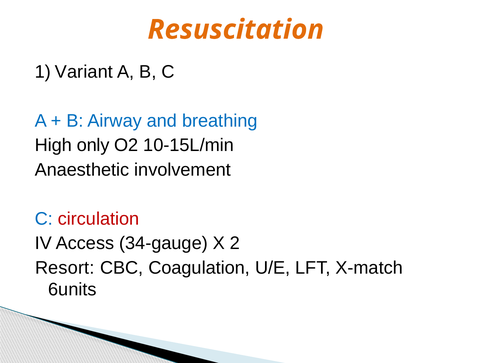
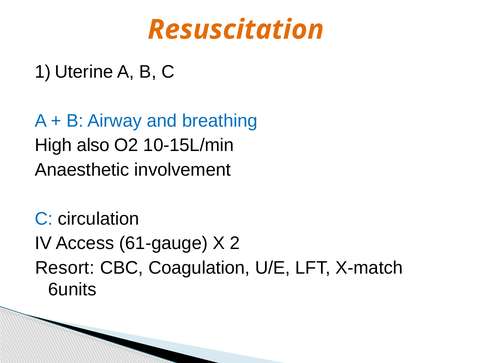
Variant: Variant -> Uterine
only: only -> also
circulation colour: red -> black
34-gauge: 34-gauge -> 61-gauge
